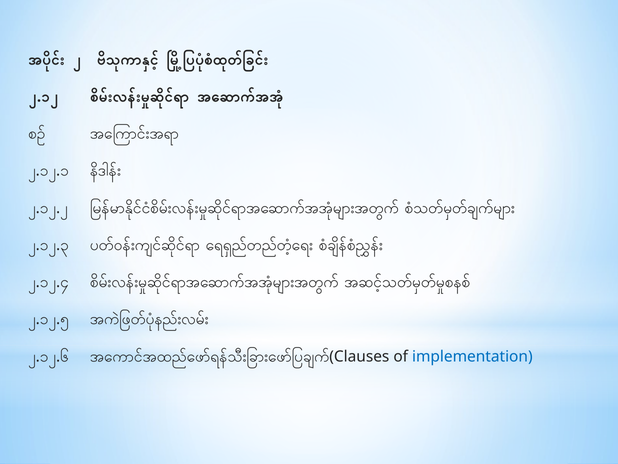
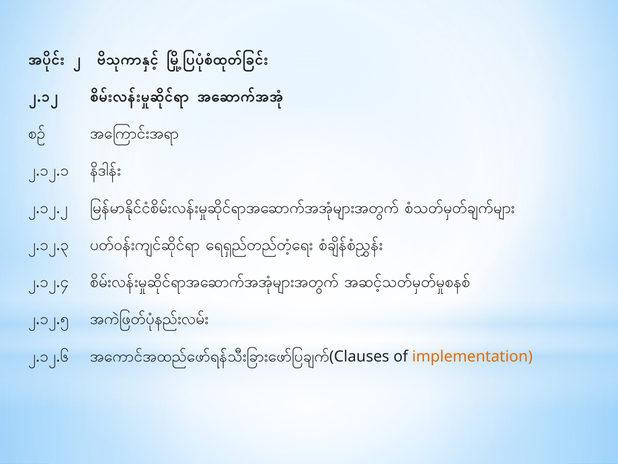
implementation colour: blue -> orange
